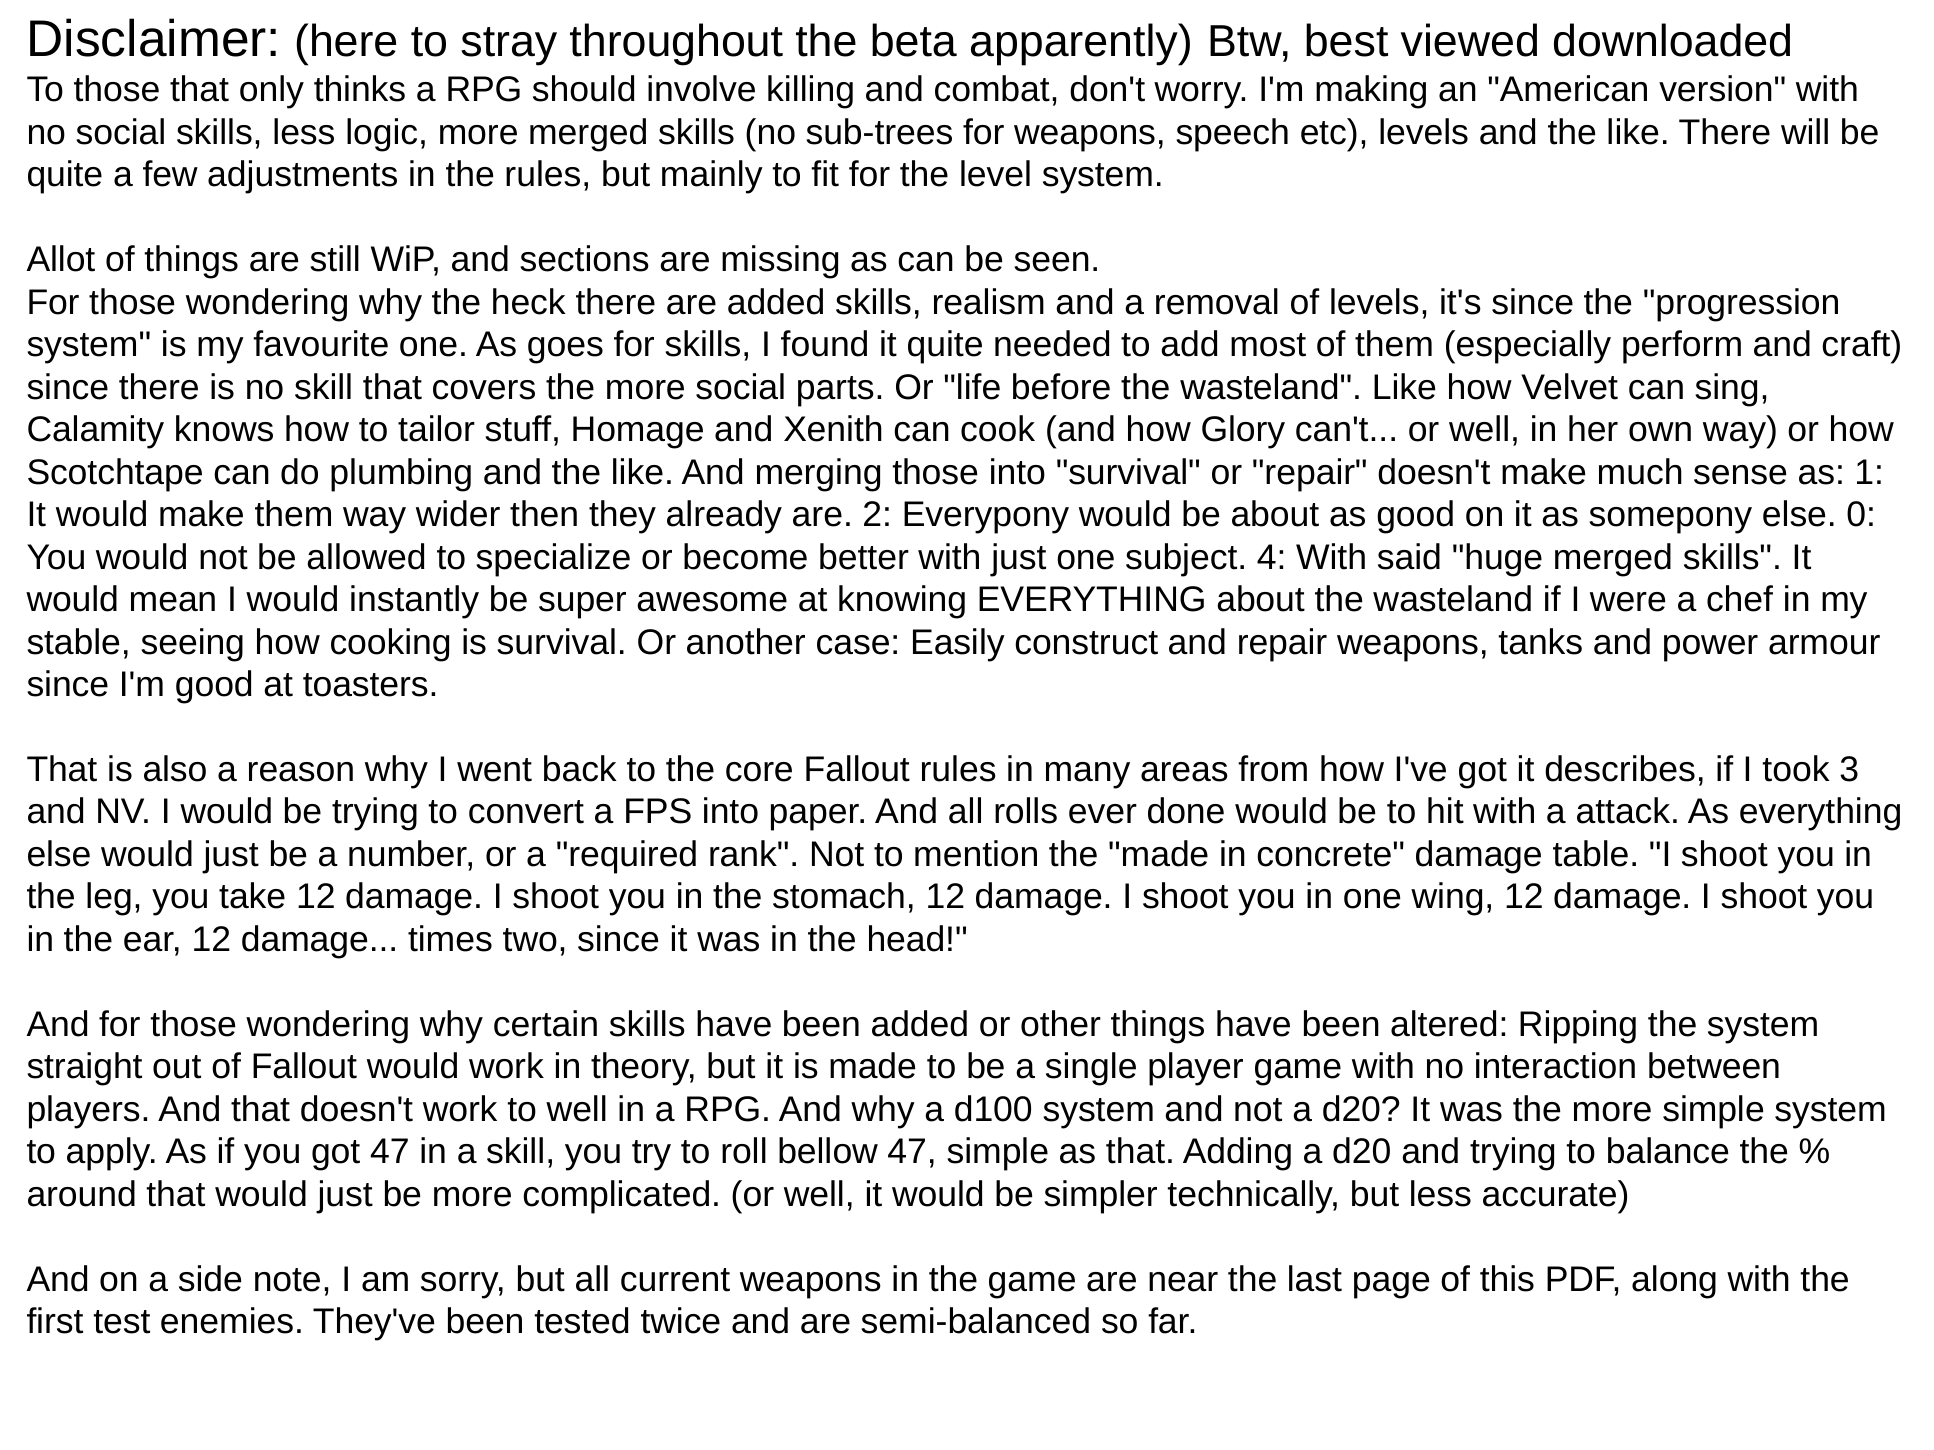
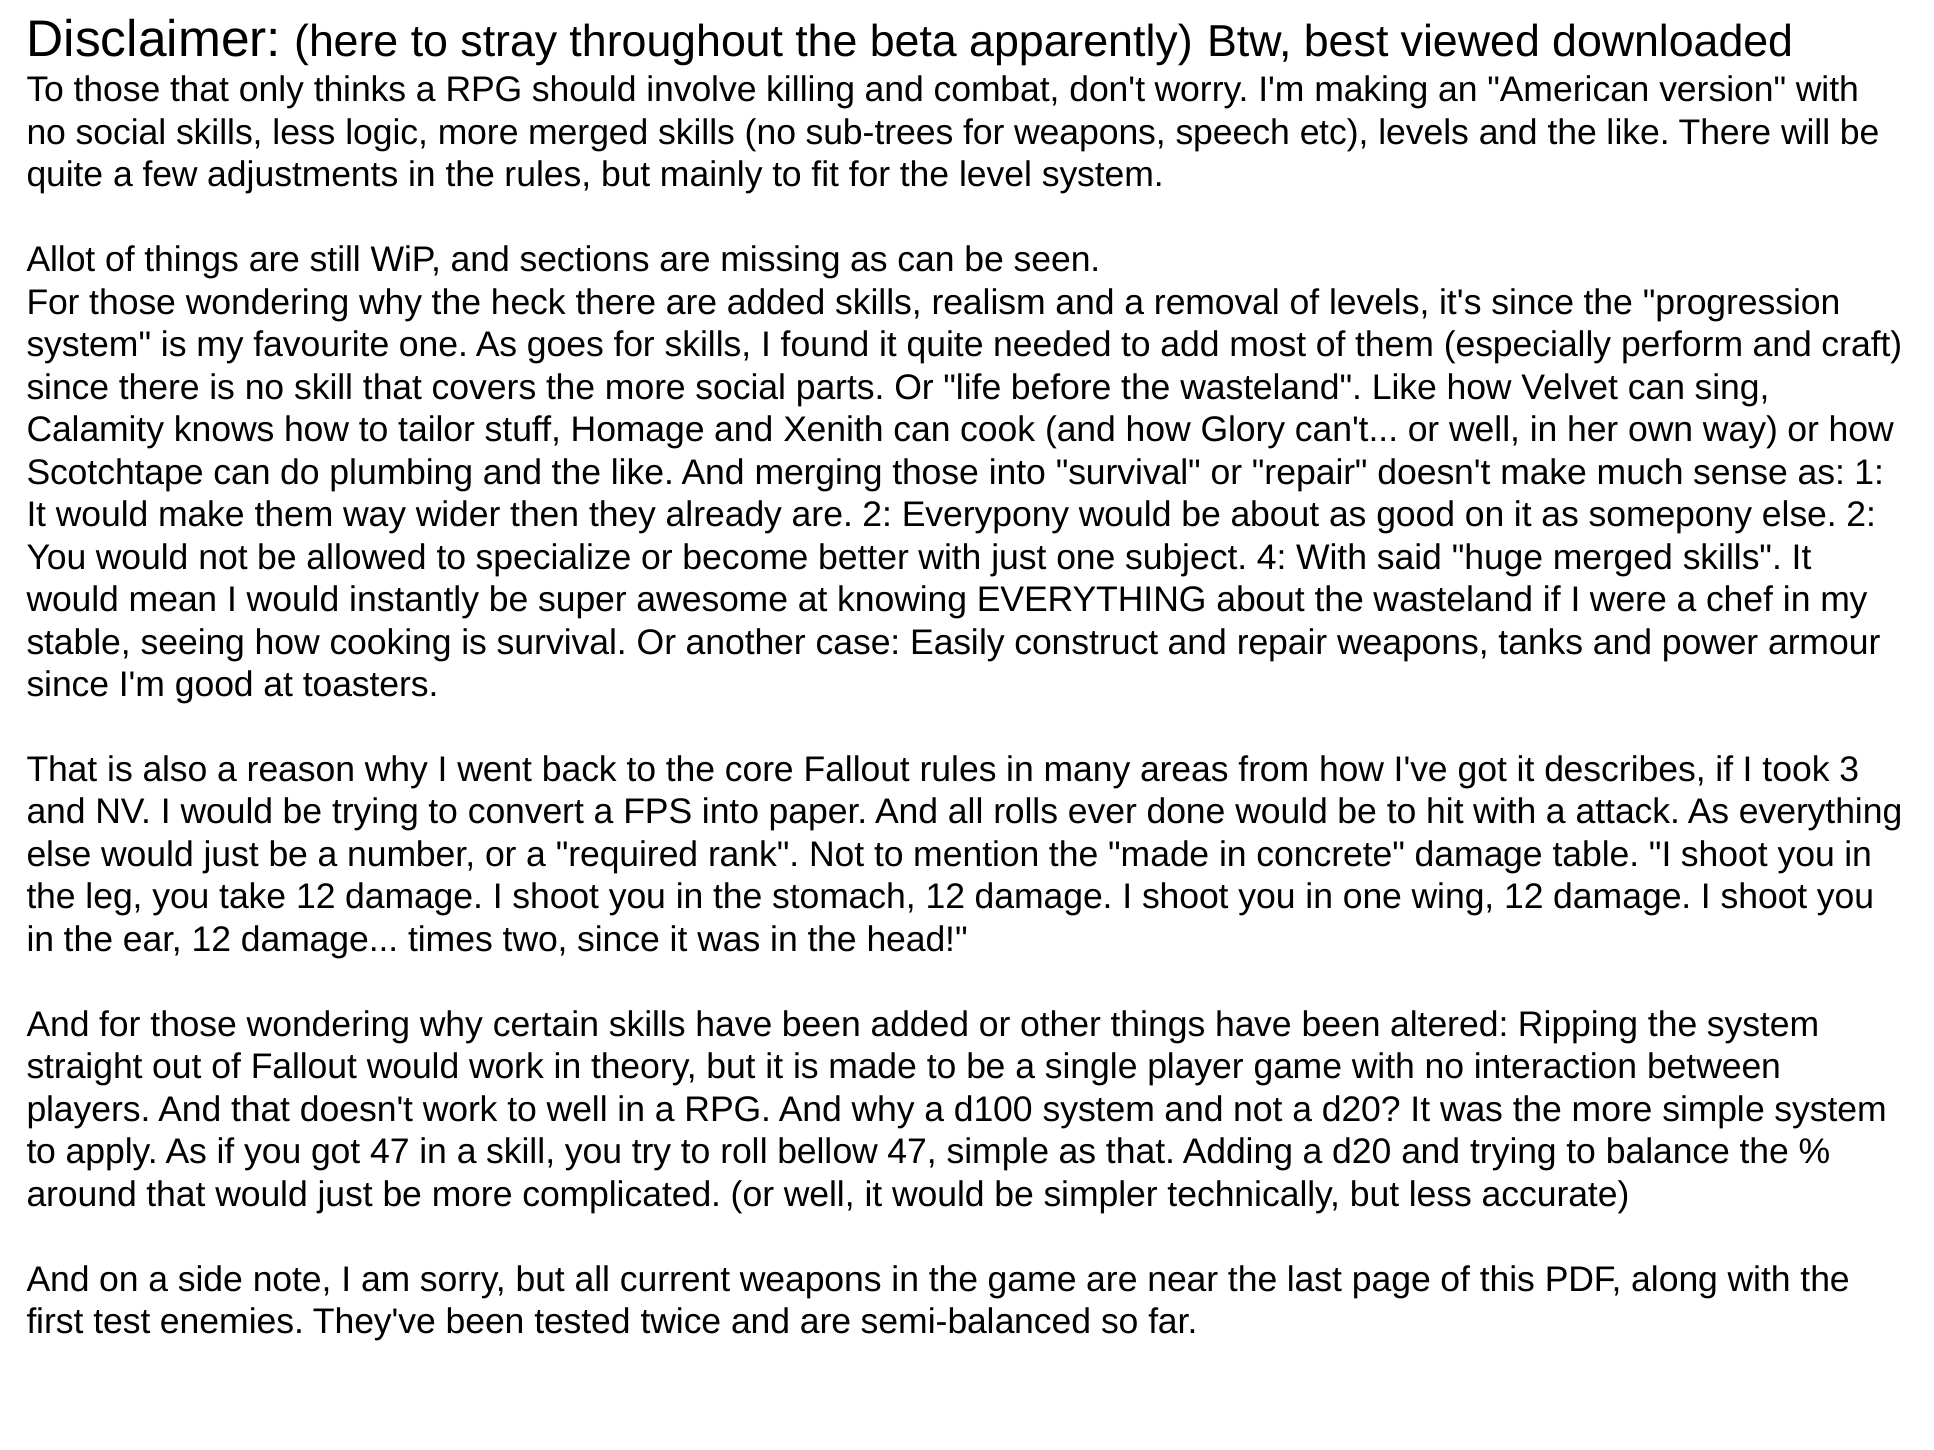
else 0: 0 -> 2
